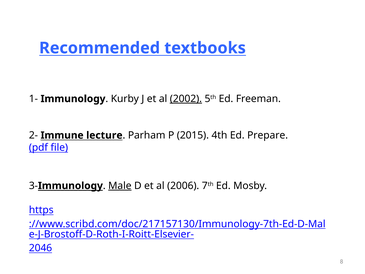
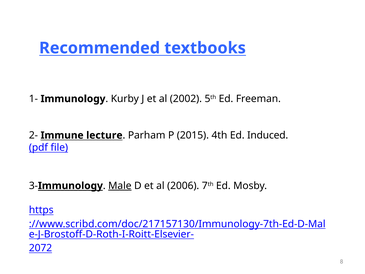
2002 underline: present -> none
Prepare: Prepare -> Induced
2046: 2046 -> 2072
